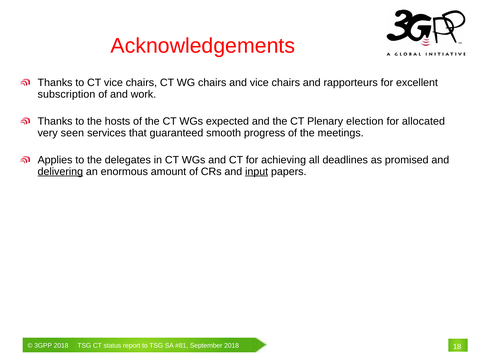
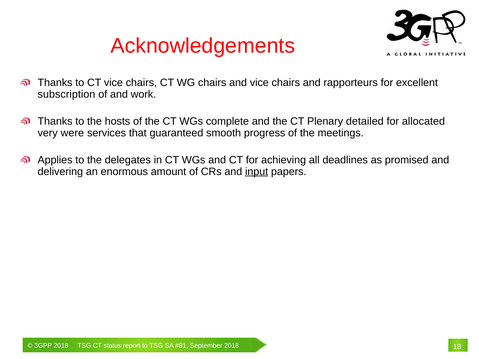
expected: expected -> complete
election: election -> detailed
seen: seen -> were
delivering underline: present -> none
